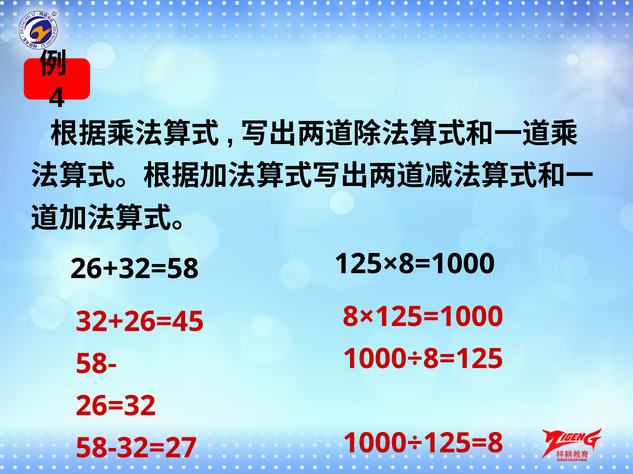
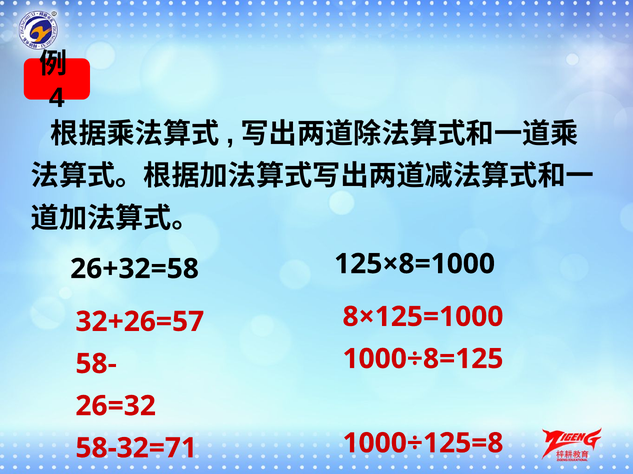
32+26=45: 32+26=45 -> 32+26=57
58-32=27: 58-32=27 -> 58-32=71
